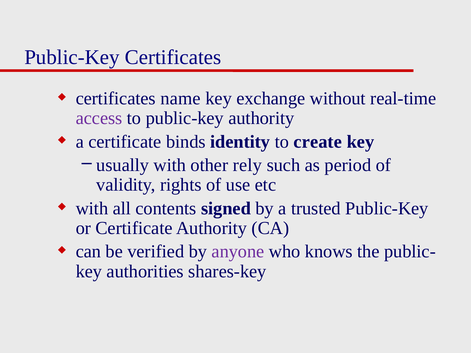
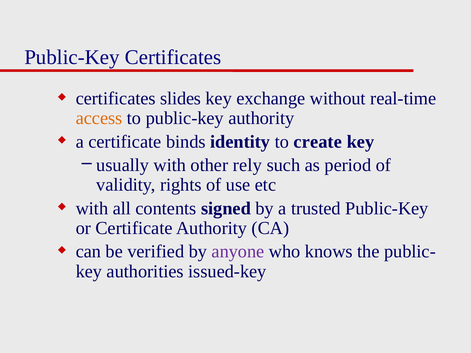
name: name -> slides
access colour: purple -> orange
shares-key: shares-key -> issued-key
